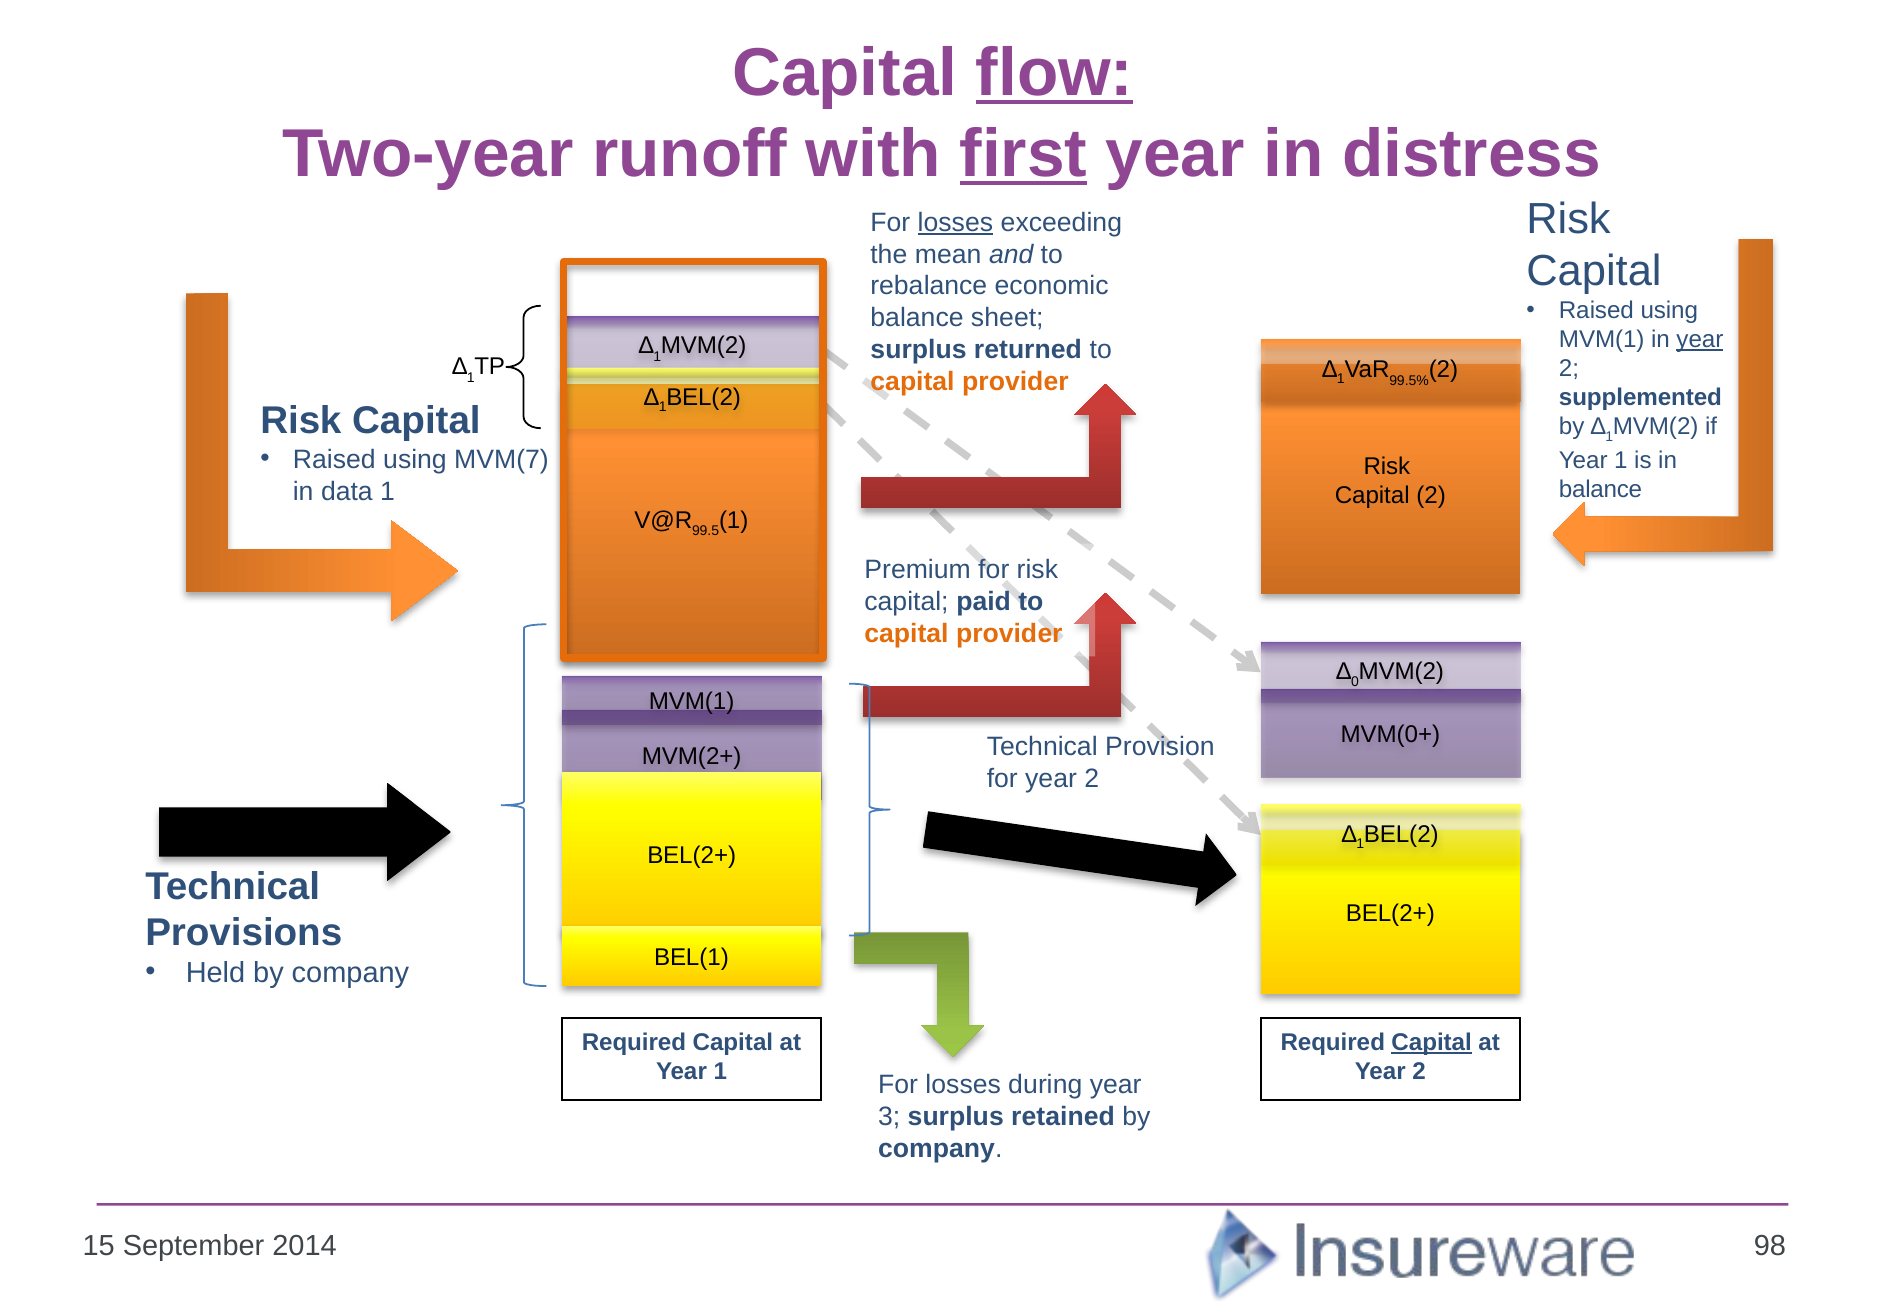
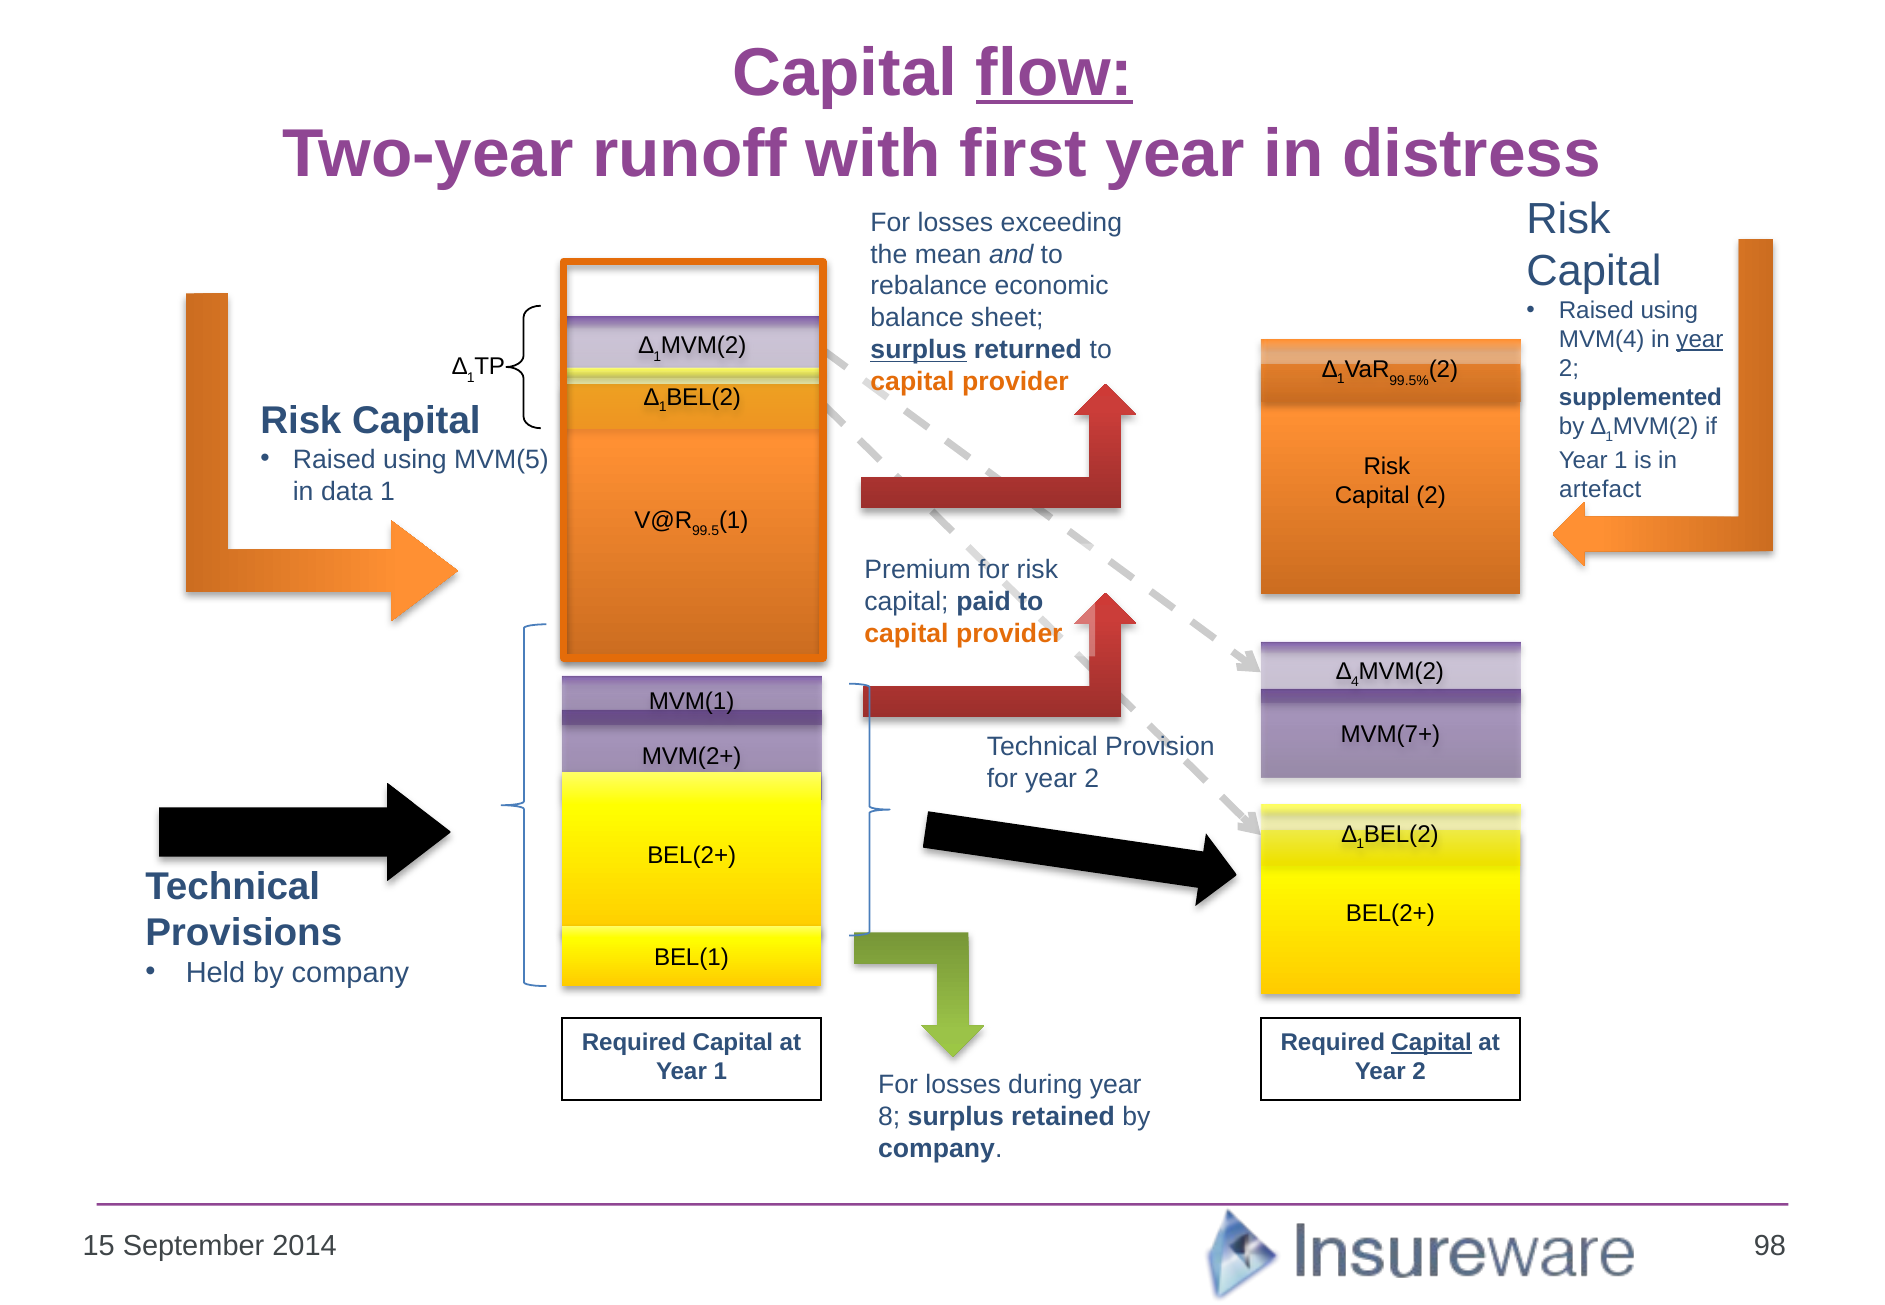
first underline: present -> none
losses at (955, 222) underline: present -> none
MVM(1 at (1602, 340): MVM(1 -> MVM(4
surplus at (919, 350) underline: none -> present
MVM(7: MVM(7 -> MVM(5
balance at (1601, 490): balance -> artefact
0: 0 -> 4
MVM(0+: MVM(0+ -> MVM(7+
3: 3 -> 8
